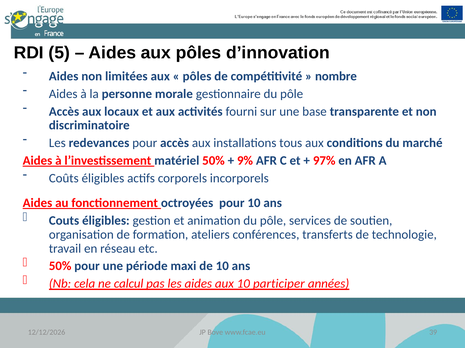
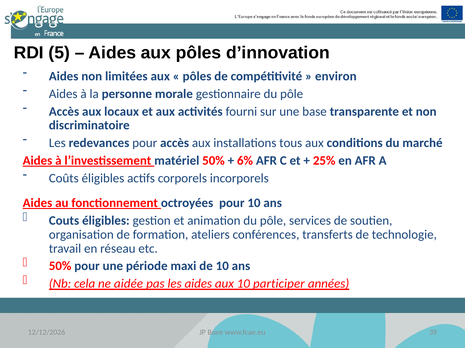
nombre: nombre -> environ
9%: 9% -> 6%
97%: 97% -> 25%
calcul: calcul -> aidée
